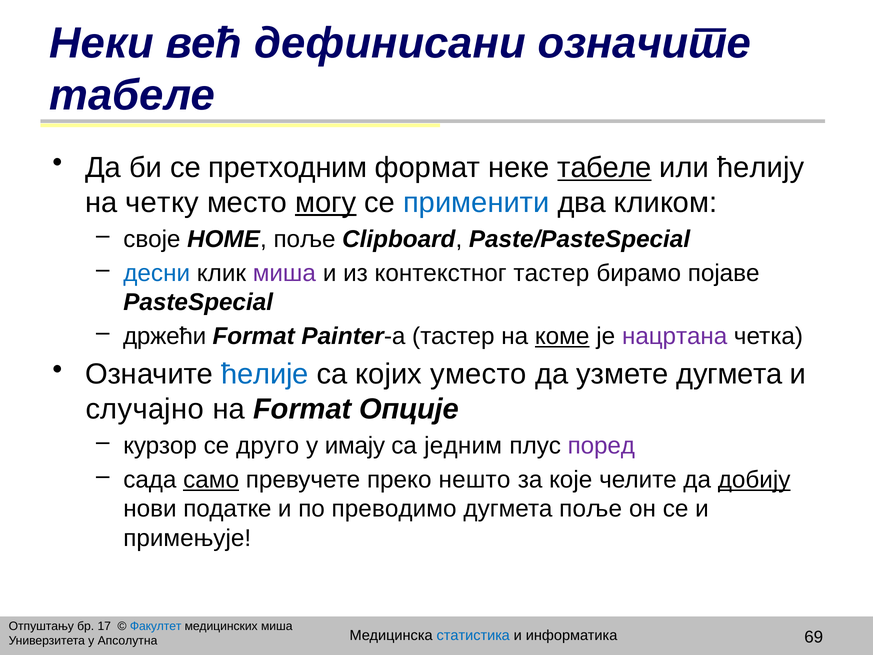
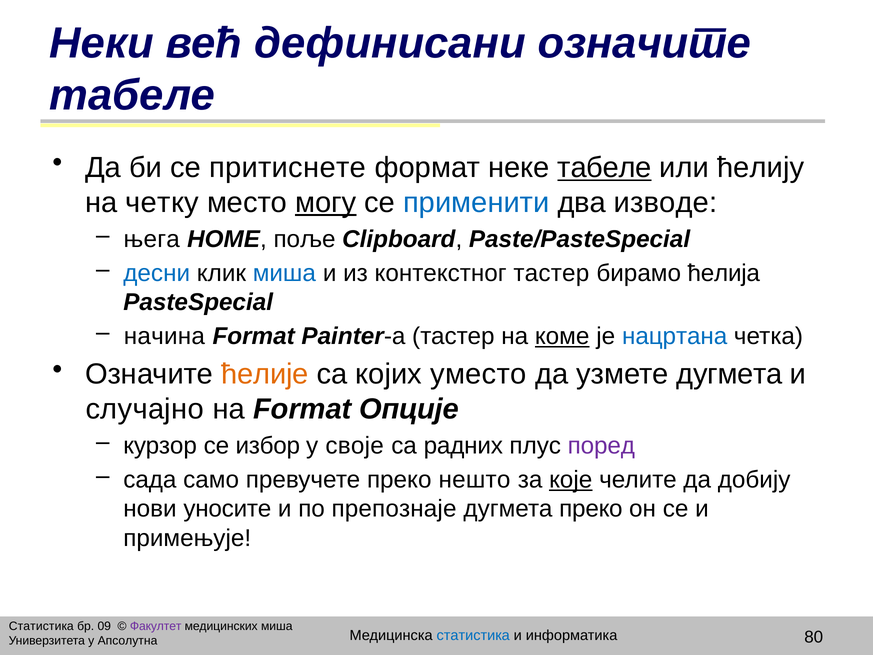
претходним: претходним -> притиснете
кликом: кликом -> изводе
своје: своје -> њега
миша at (284, 273) colour: purple -> blue
појаве: појаве -> ћелија
држећи: држећи -> начина
нацртана colour: purple -> blue
ћелије colour: blue -> orange
друго: друго -> избор
имају: имају -> своје
једним: једним -> радних
само underline: present -> none
које underline: none -> present
добију underline: present -> none
податке: податке -> уносите
преводимо: преводимо -> препознаје
дугмета поље: поље -> преко
Отпуштању at (41, 626): Отпуштању -> Статистика
17: 17 -> 09
Факултет colour: blue -> purple
69: 69 -> 80
